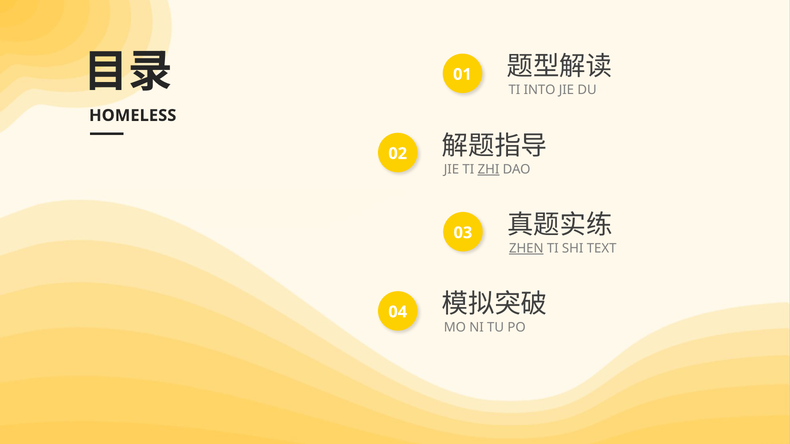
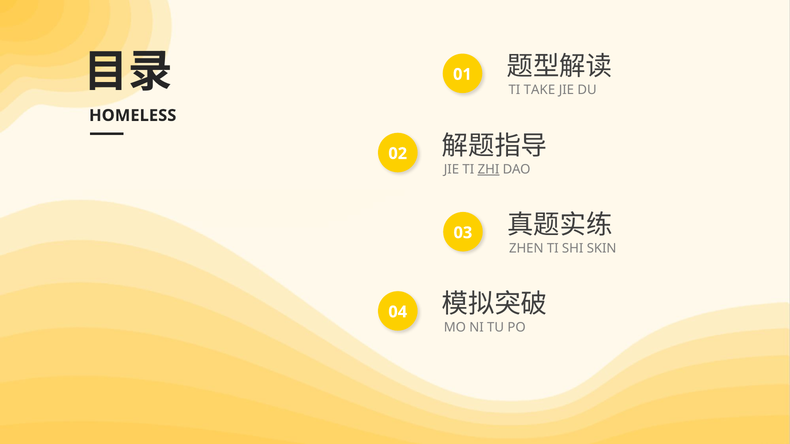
INTO: INTO -> TAKE
ZHEN underline: present -> none
TEXT: TEXT -> SKIN
